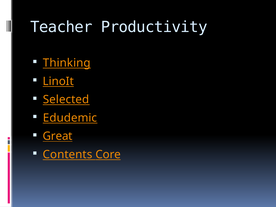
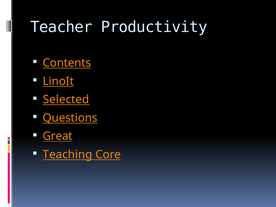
Thinking: Thinking -> Contents
Edudemic: Edudemic -> Questions
Contents: Contents -> Teaching
